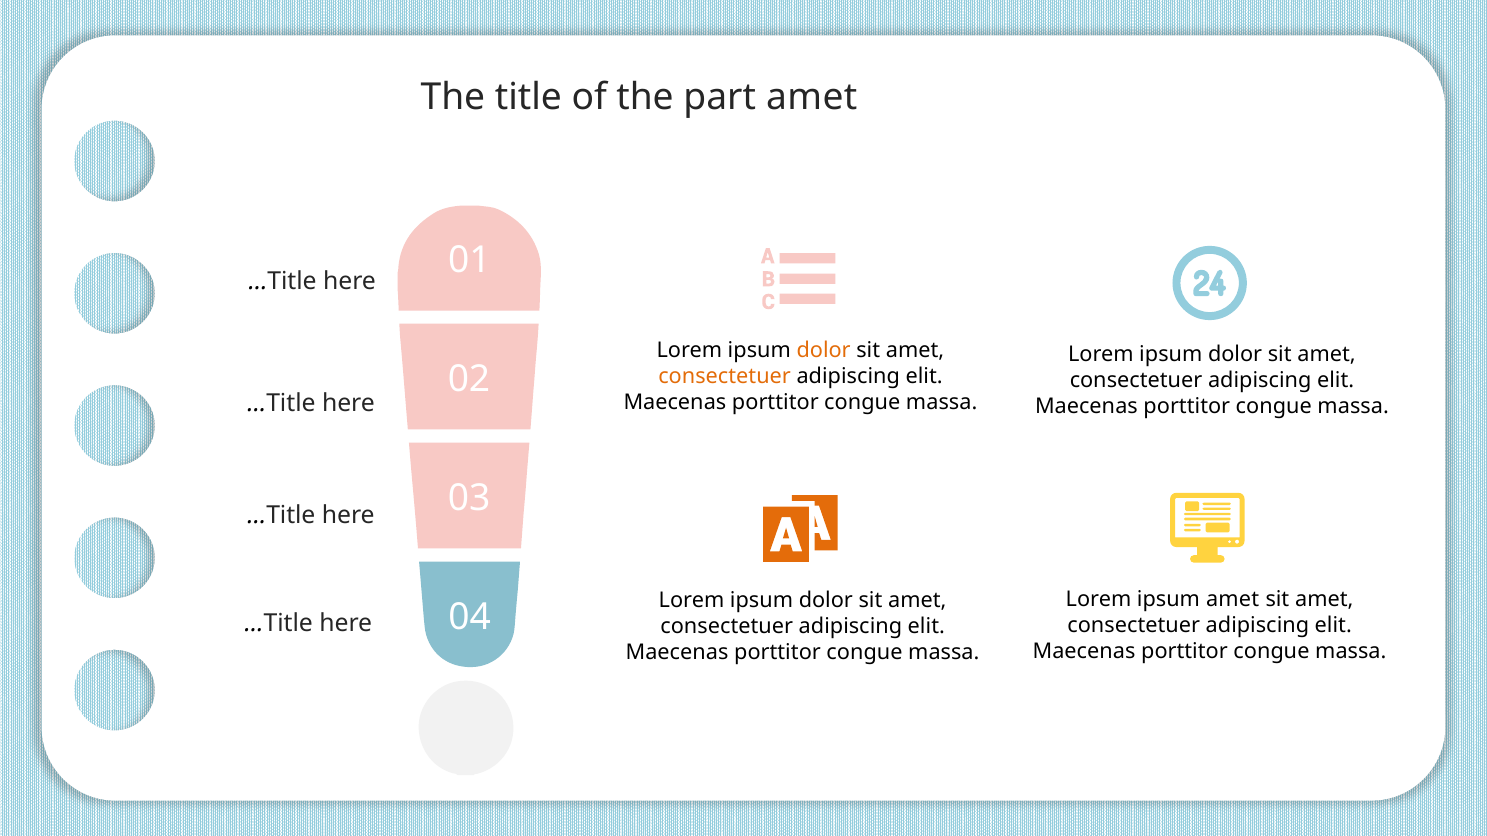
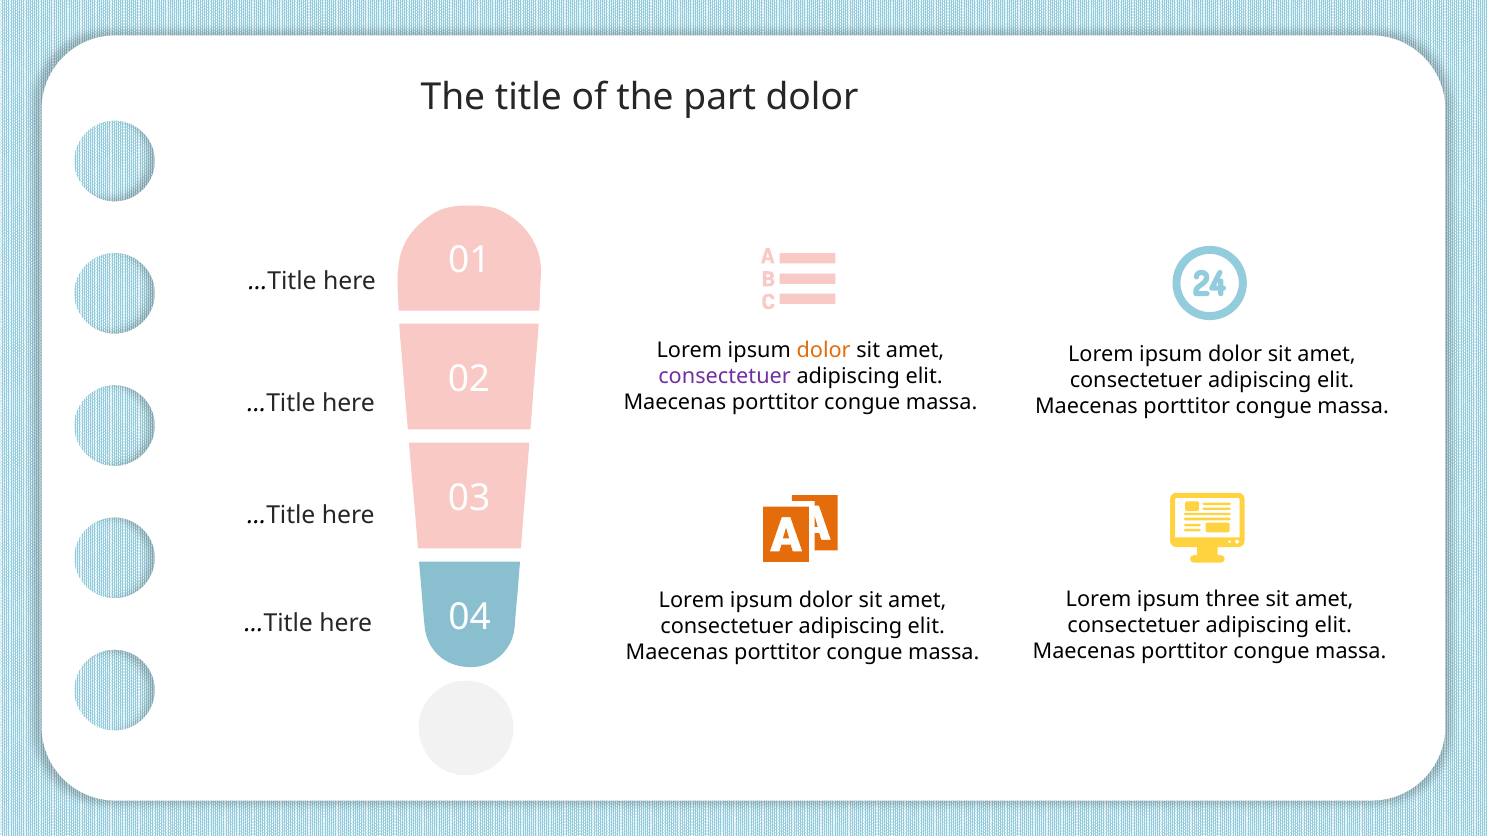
part amet: amet -> dolor
consectetuer at (725, 377) colour: orange -> purple
ipsum amet: amet -> three
